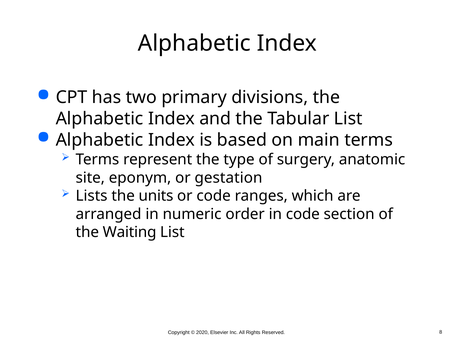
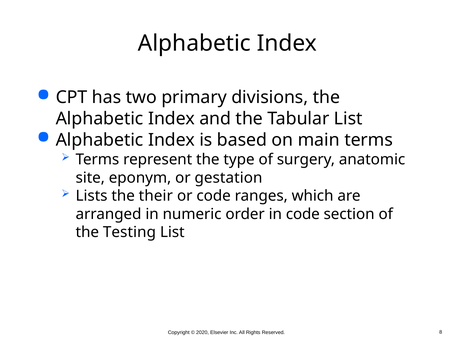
units: units -> their
Waiting: Waiting -> Testing
